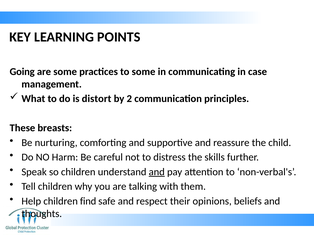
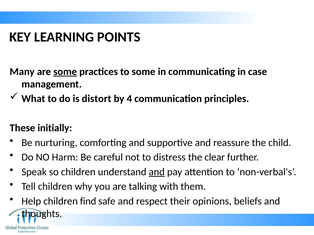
Going: Going -> Many
some at (65, 72) underline: none -> present
2: 2 -> 4
breasts: breasts -> initially
skills: skills -> clear
